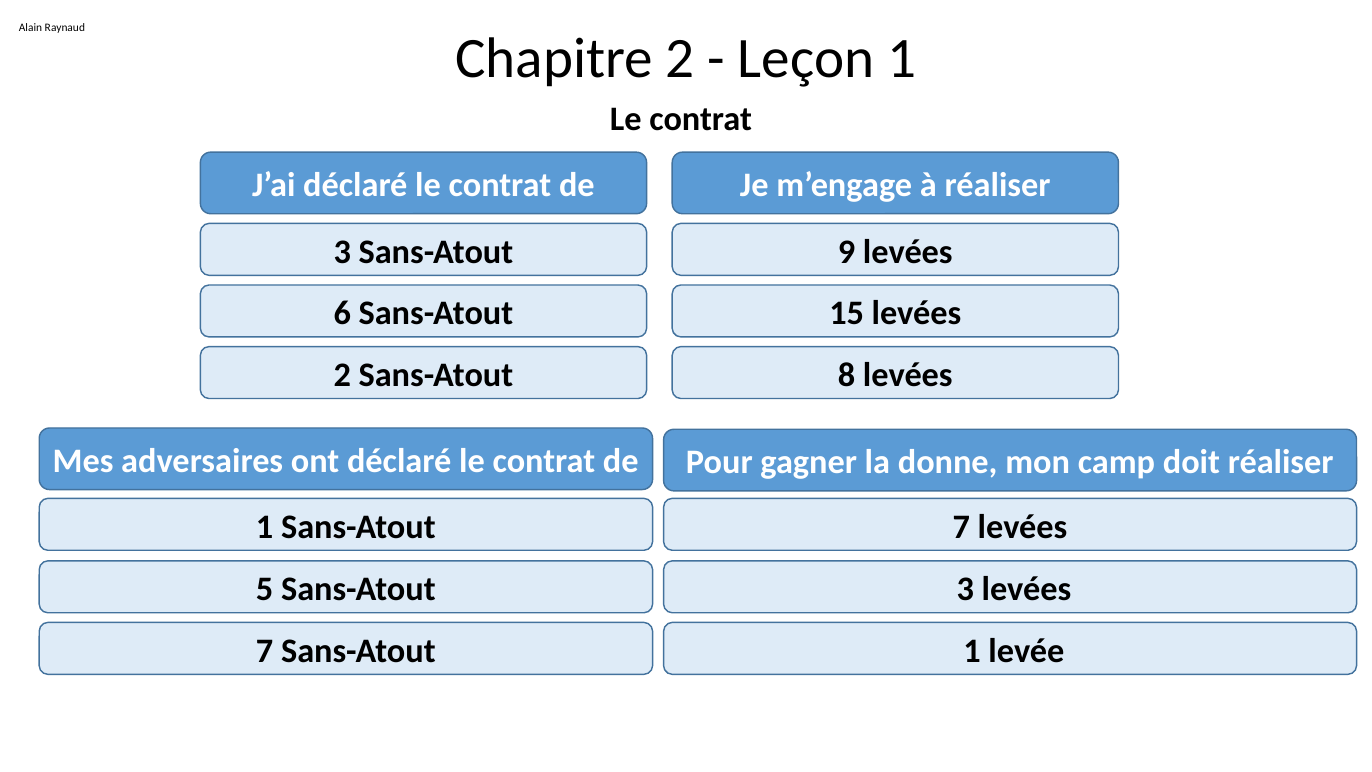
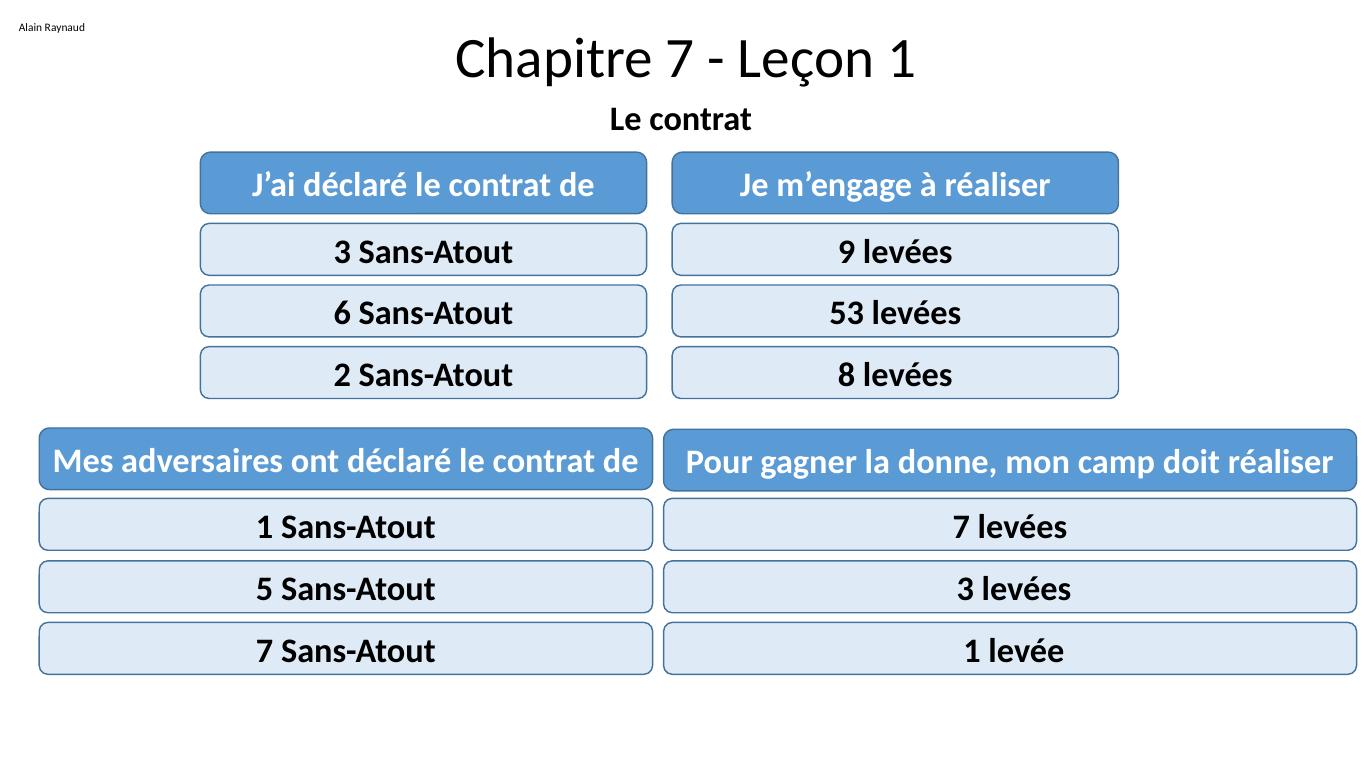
Chapitre 2: 2 -> 7
15: 15 -> 53
